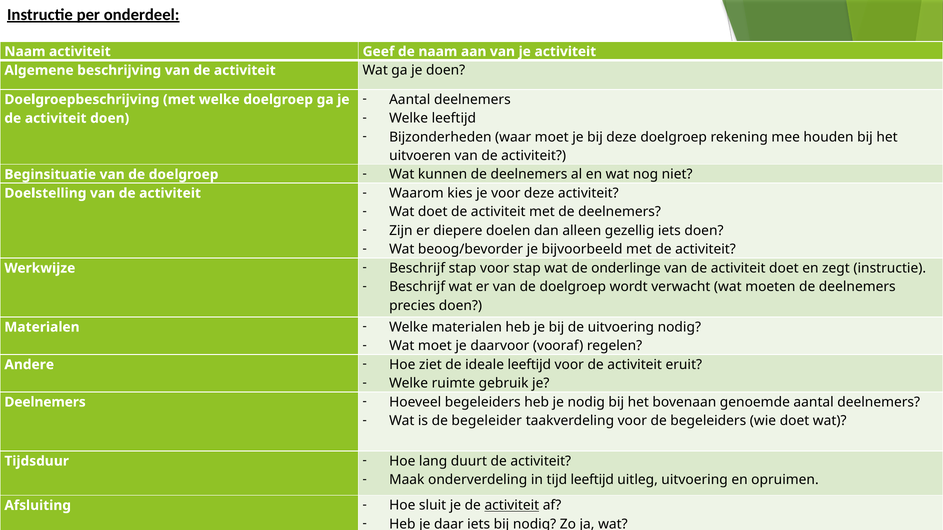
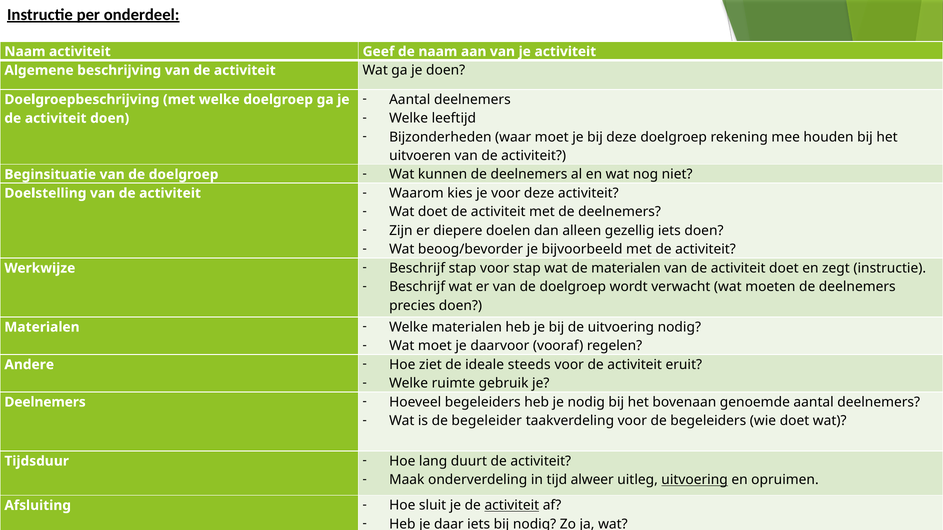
de onderlinge: onderlinge -> materialen
ideale leeftijd: leeftijd -> steeds
tijd leeftijd: leeftijd -> alweer
uitvoering at (695, 480) underline: none -> present
